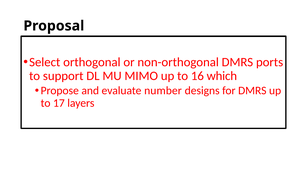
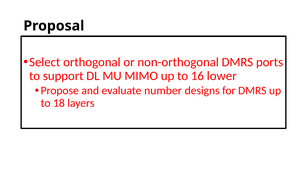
which: which -> lower
17: 17 -> 18
